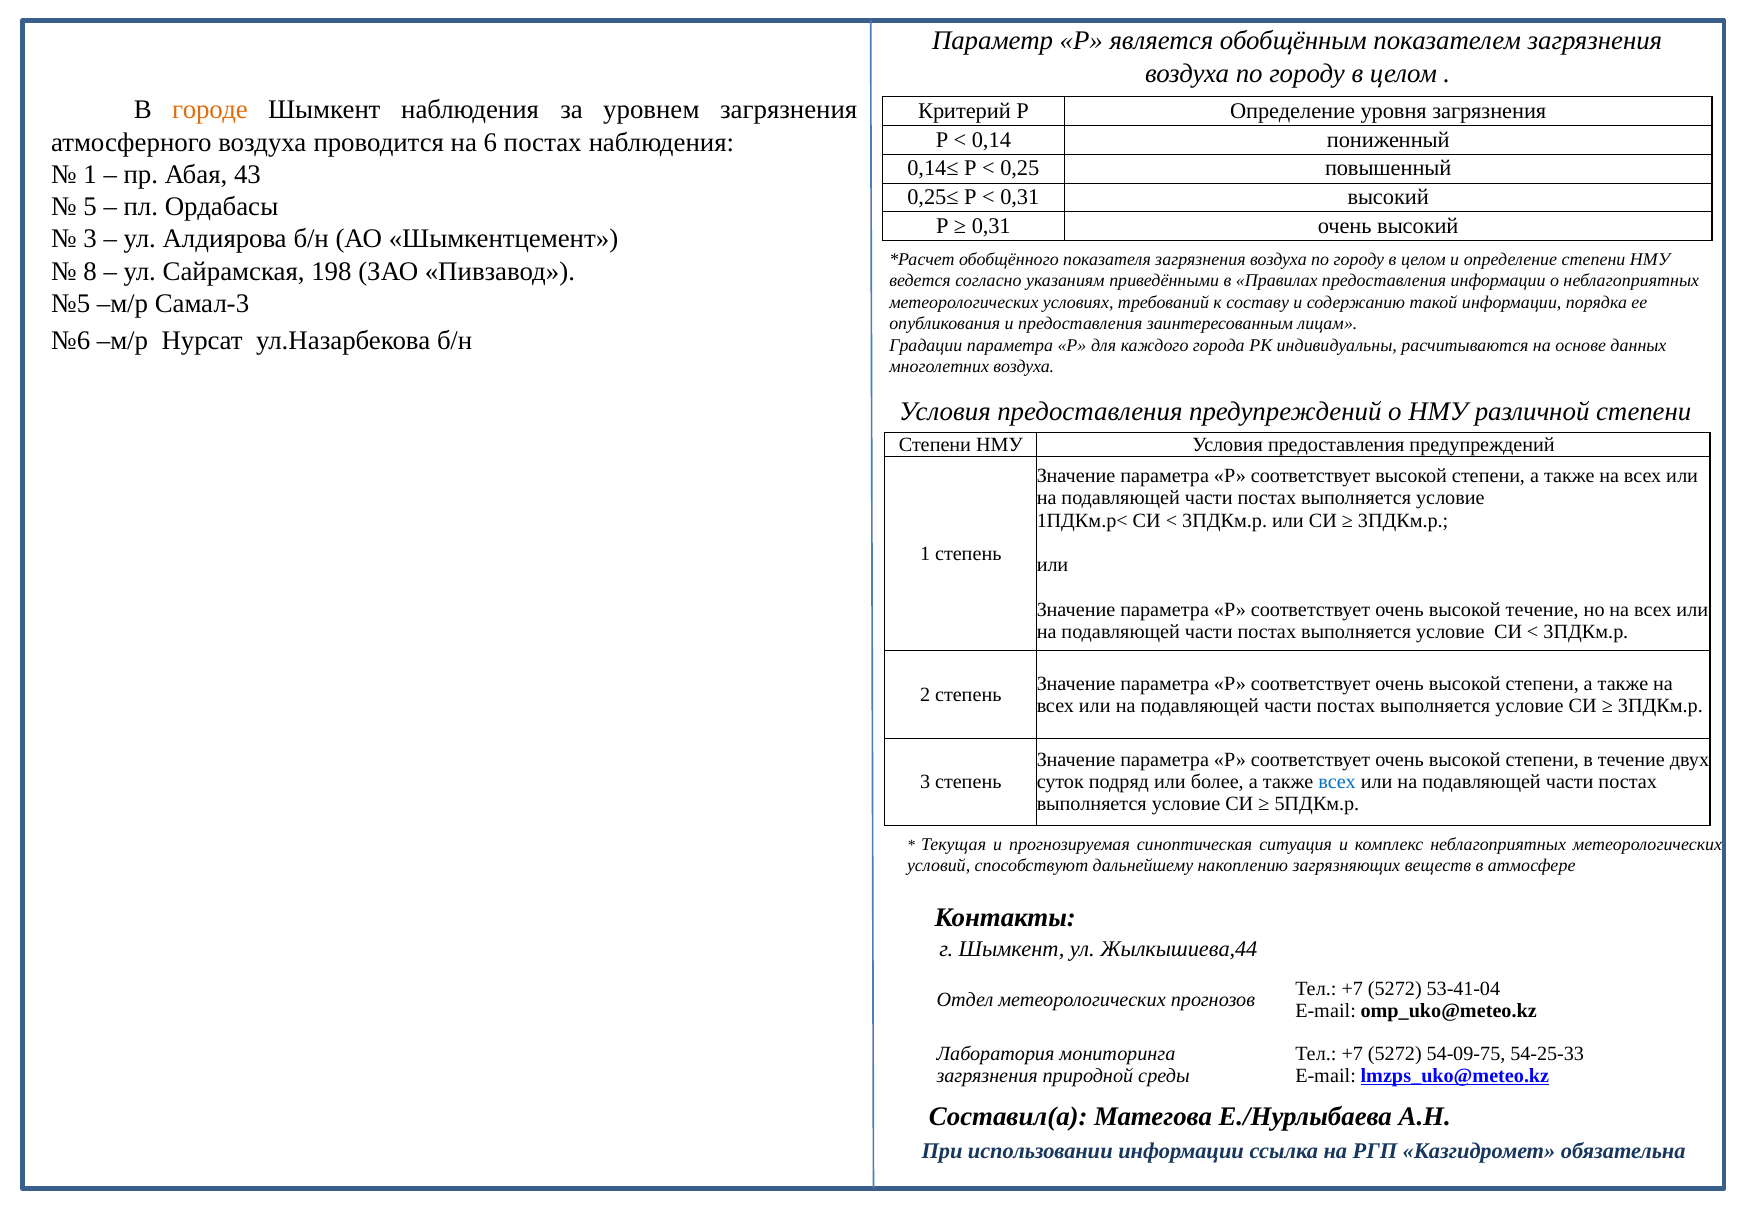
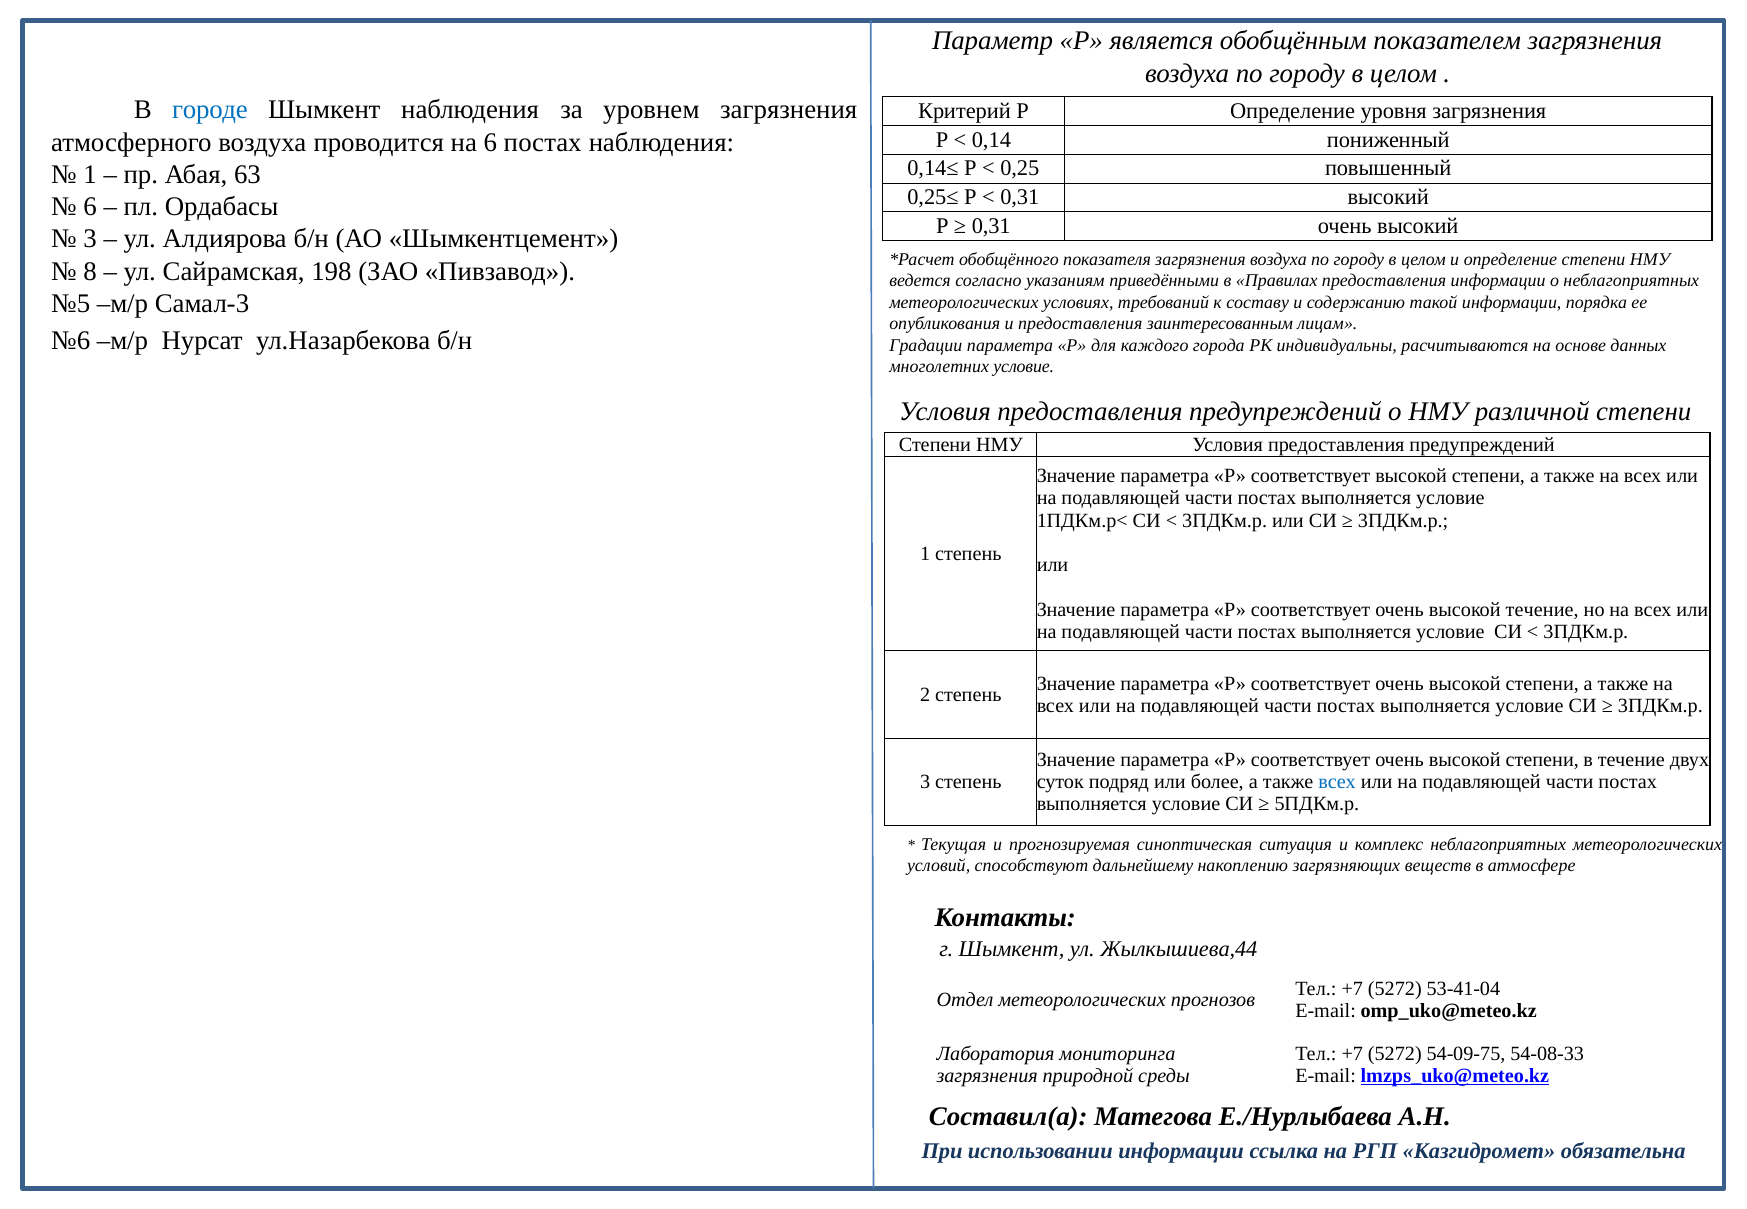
городе colour: orange -> blue
43: 43 -> 63
5 at (90, 207): 5 -> 6
многолетних воздуха: воздуха -> условие
54-25-33: 54-25-33 -> 54-08-33
